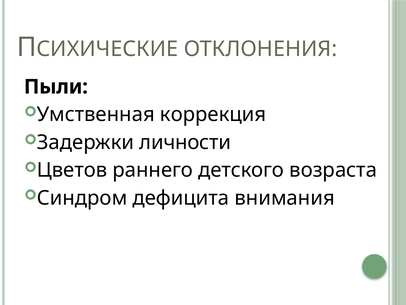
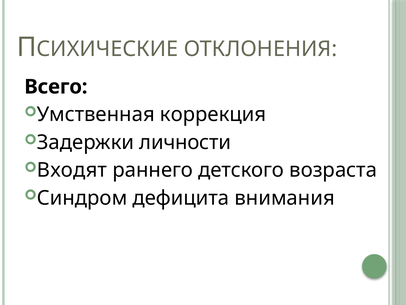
Пыли: Пыли -> Всего
Цветов: Цветов -> Входят
